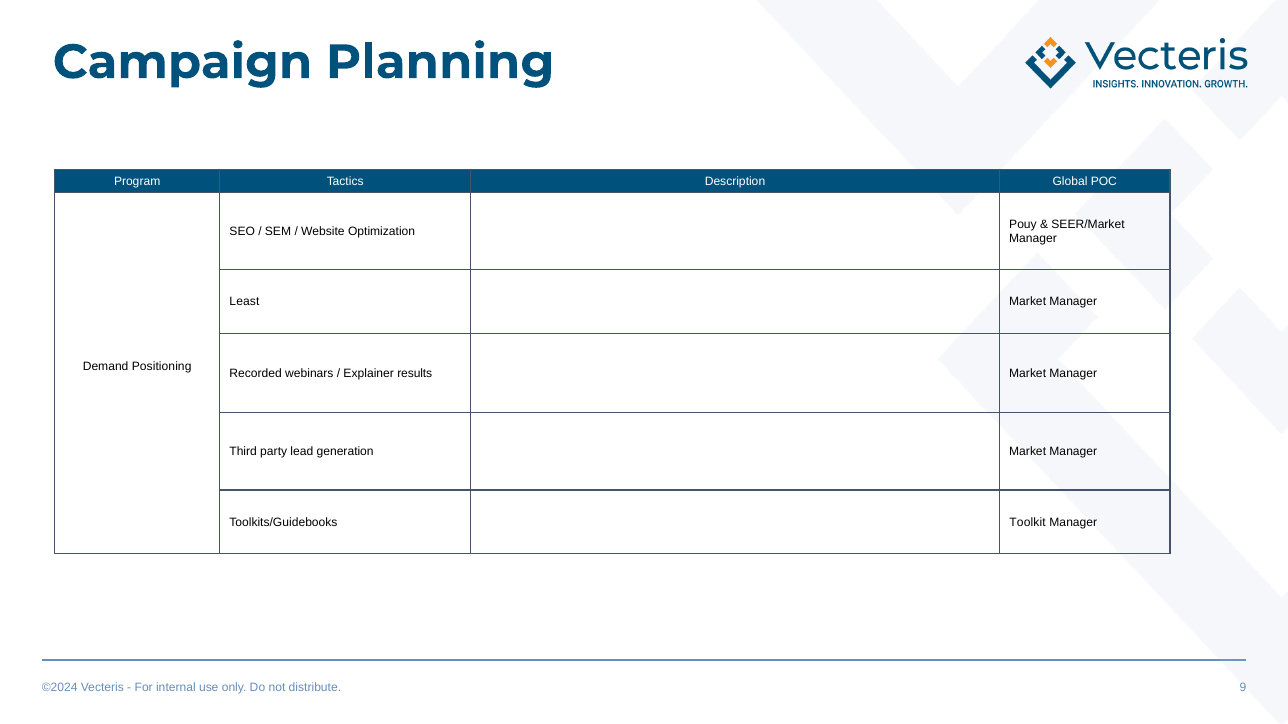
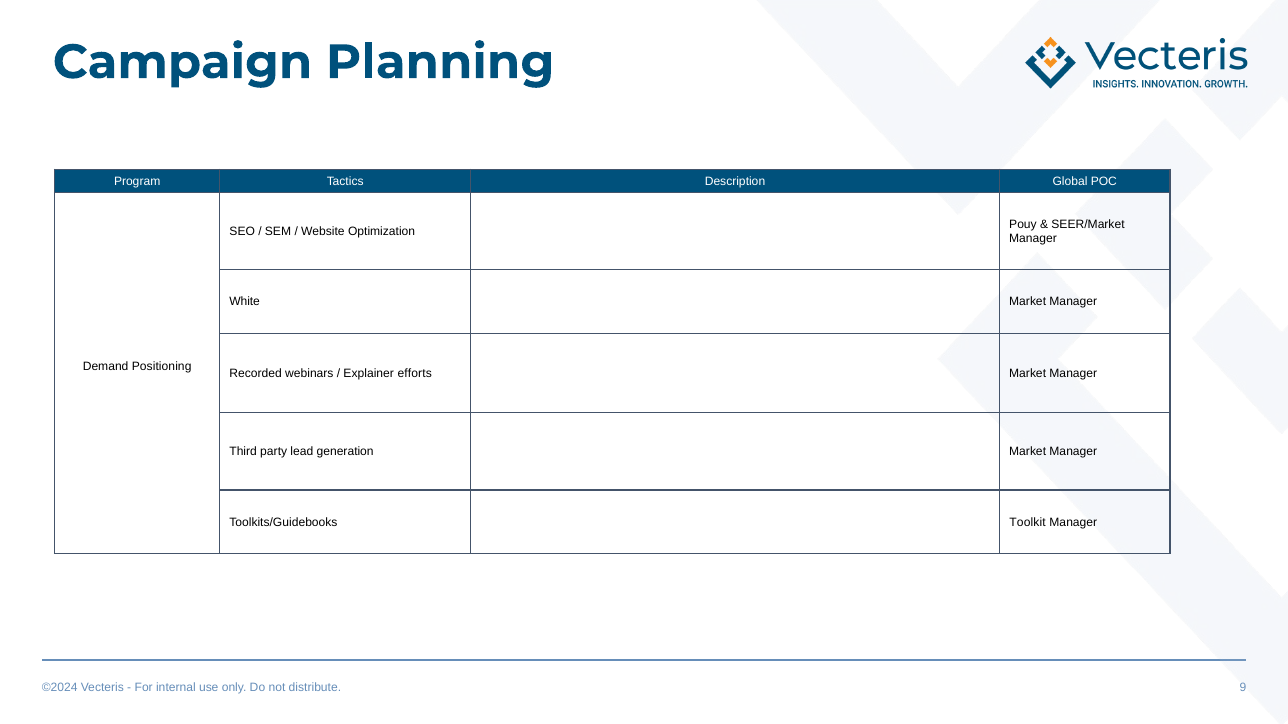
Least: Least -> White
results: results -> efforts
